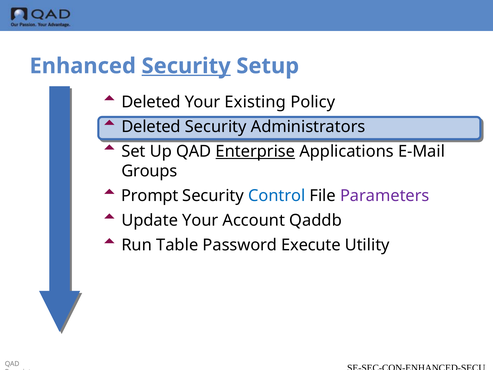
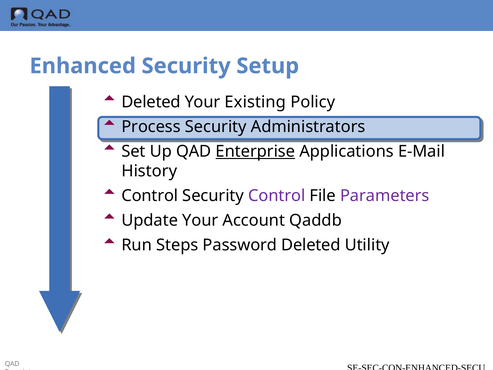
Security at (186, 66) underline: present -> none
Deleted at (151, 127): Deleted -> Process
Groups: Groups -> History
Prompt at (150, 196): Prompt -> Control
Control at (277, 196) colour: blue -> purple
Table: Table -> Steps
Password Execute: Execute -> Deleted
